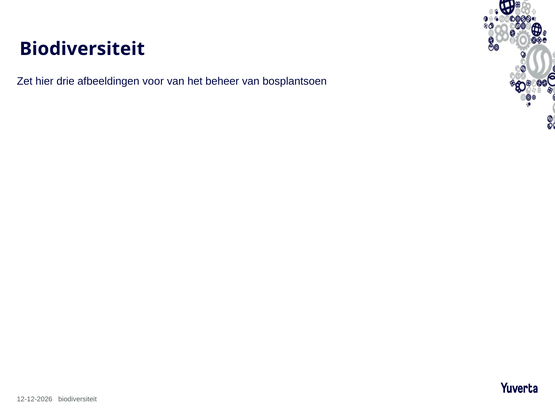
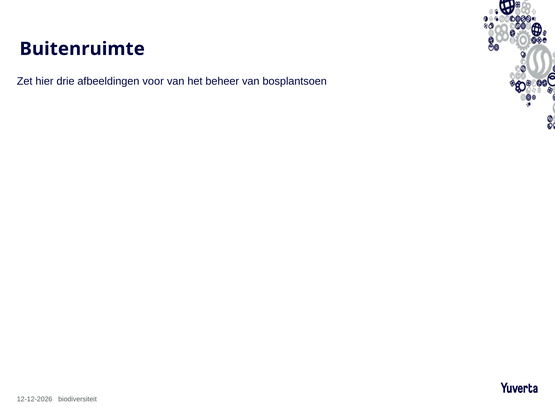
Biodiversiteit at (82, 49): Biodiversiteit -> Buitenruimte
